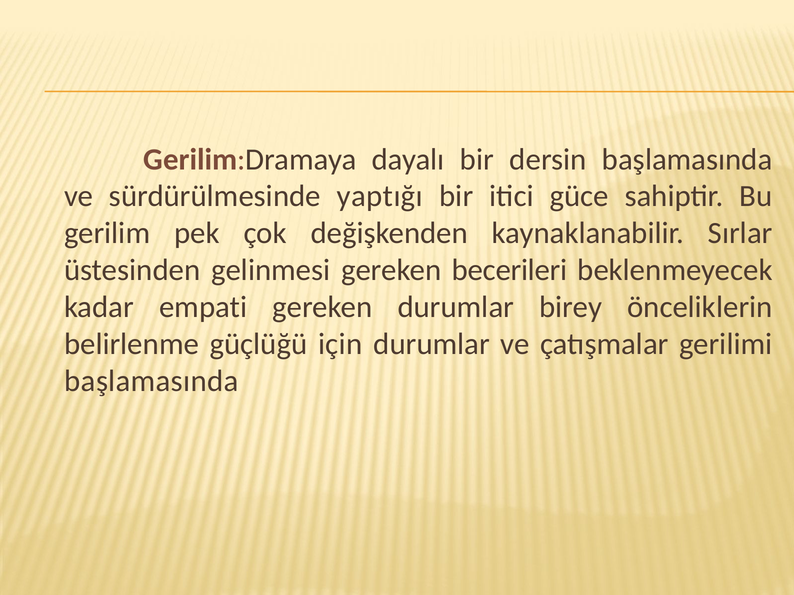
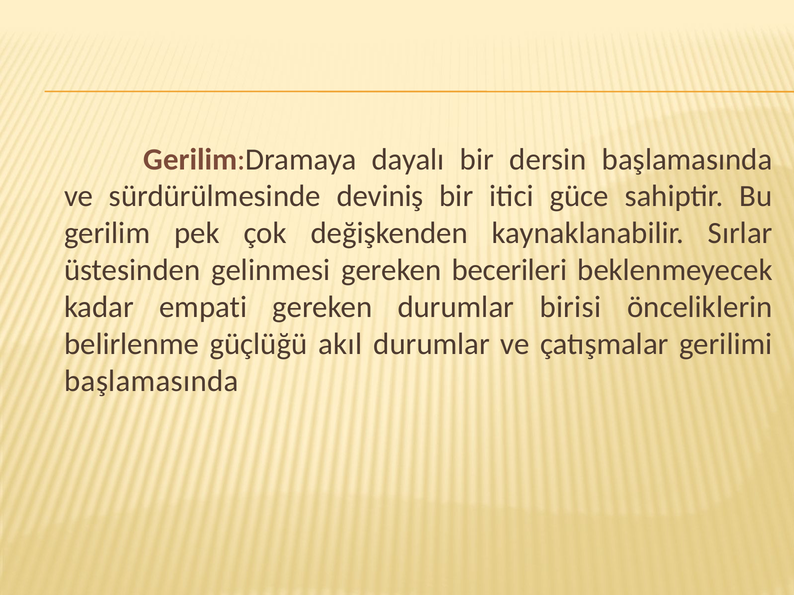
yaptığı: yaptığı -> deviniş
birey: birey -> birisi
için: için -> akıl
